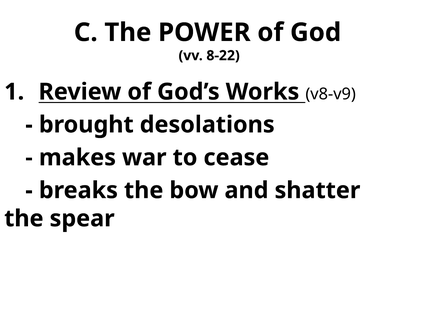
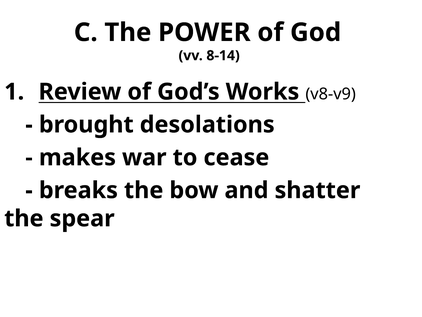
8-22: 8-22 -> 8-14
